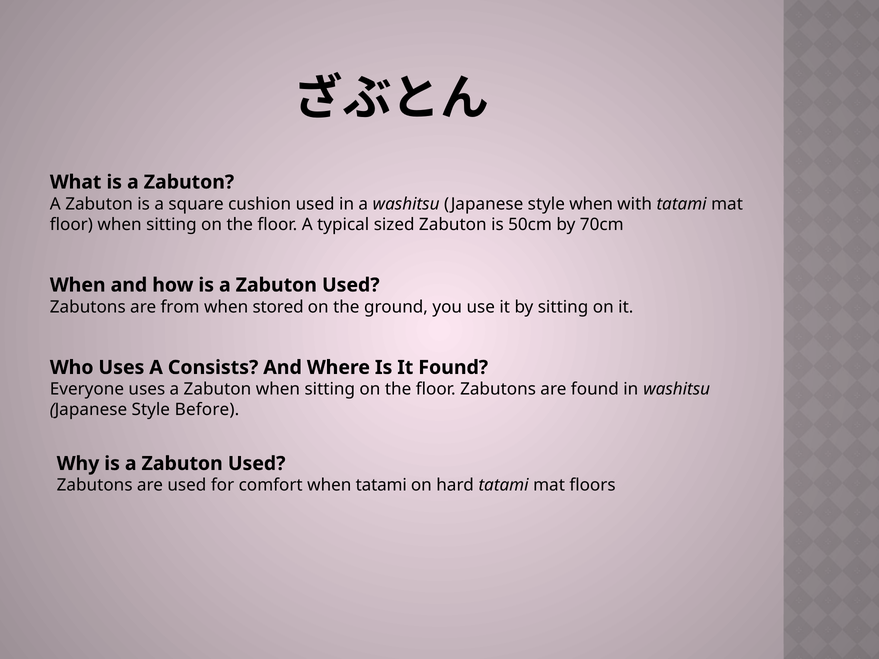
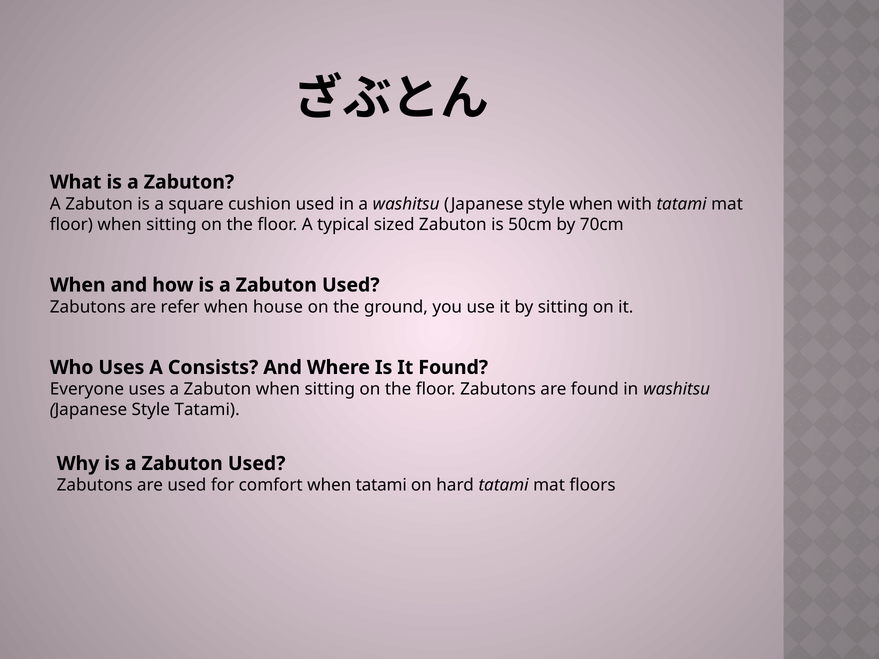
from: from -> refer
stored: stored -> house
Style Before: Before -> Tatami
